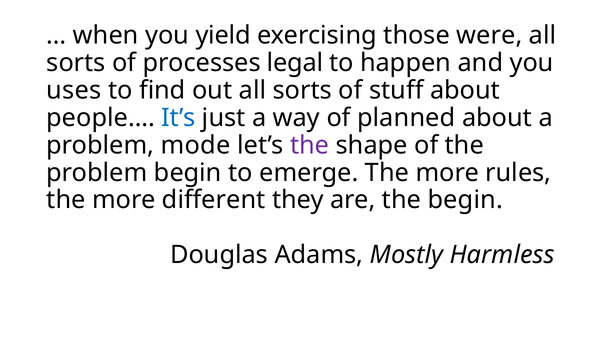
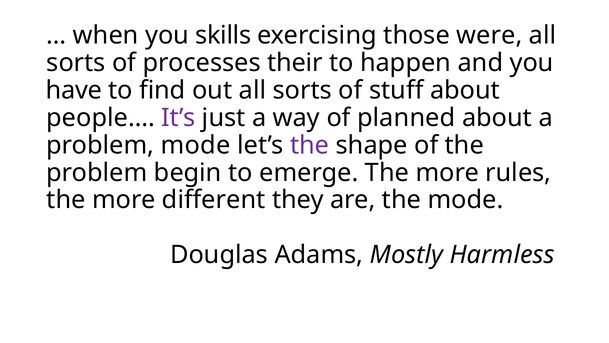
yield: yield -> skills
legal: legal -> their
uses: uses -> have
It’s colour: blue -> purple
the begin: begin -> mode
